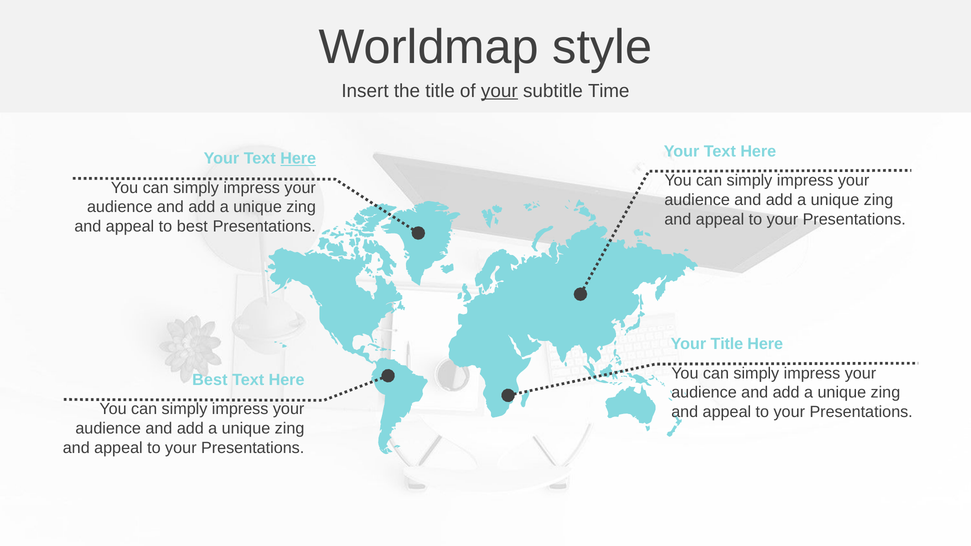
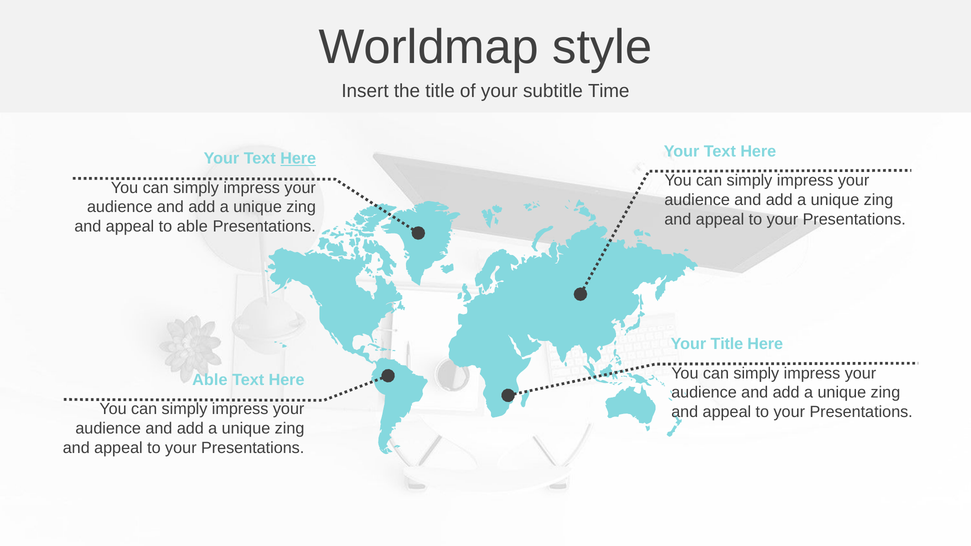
your at (499, 91) underline: present -> none
to best: best -> able
Best at (210, 380): Best -> Able
